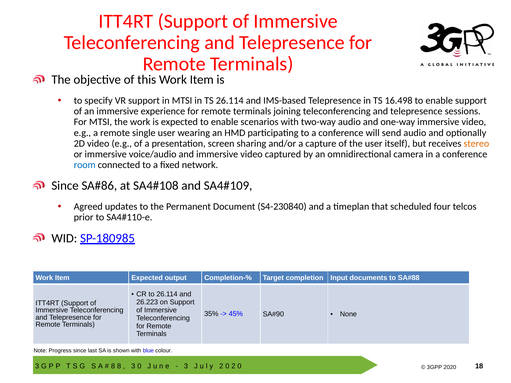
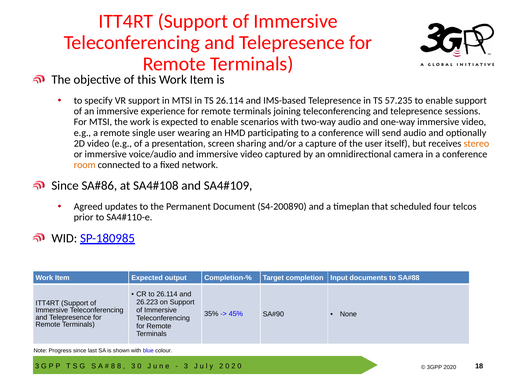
16.498: 16.498 -> 57.235
room colour: blue -> orange
S4-230840: S4-230840 -> S4-200890
